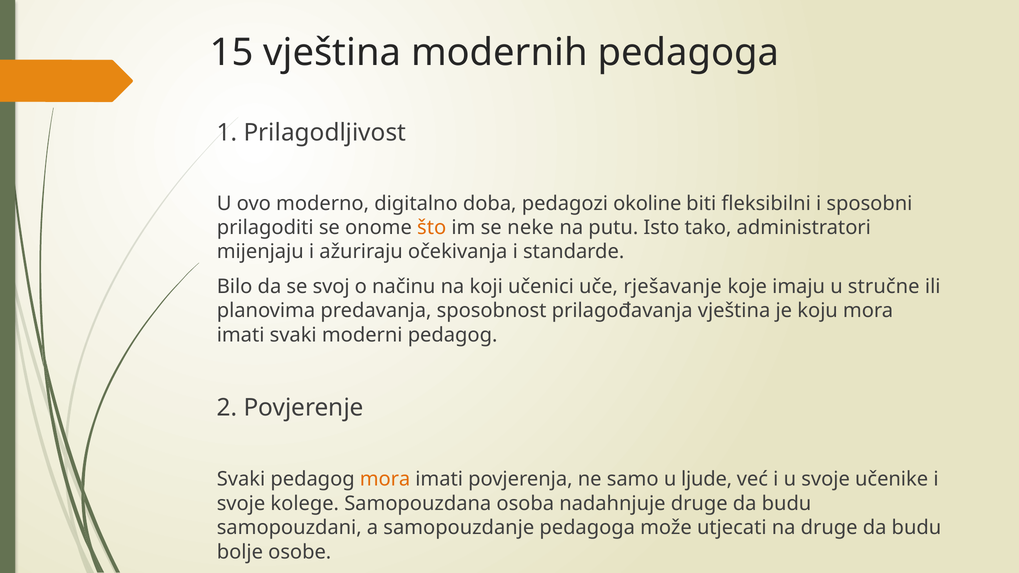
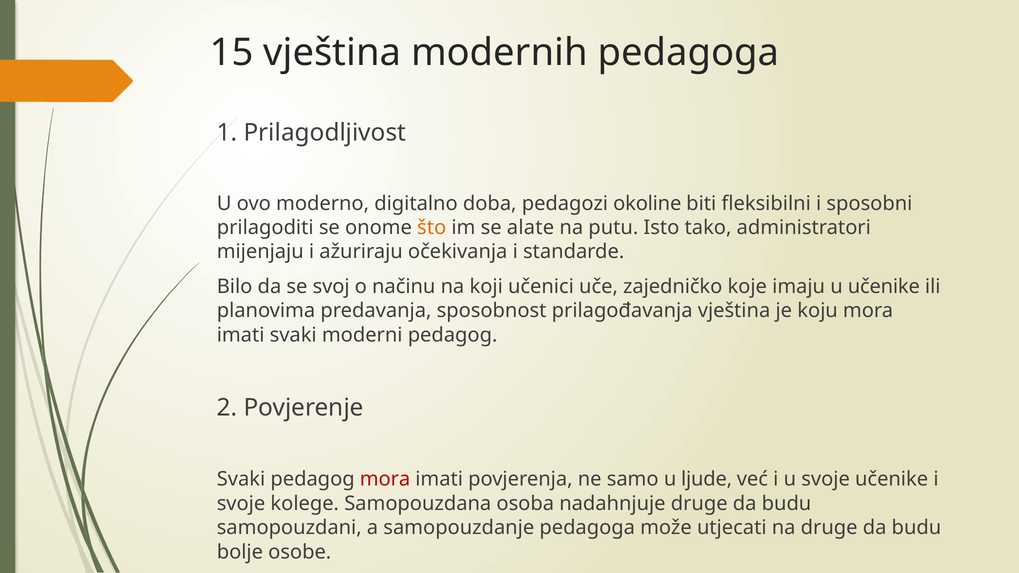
neke: neke -> alate
rješavanje: rješavanje -> zajedničko
u stručne: stručne -> učenike
mora at (385, 479) colour: orange -> red
